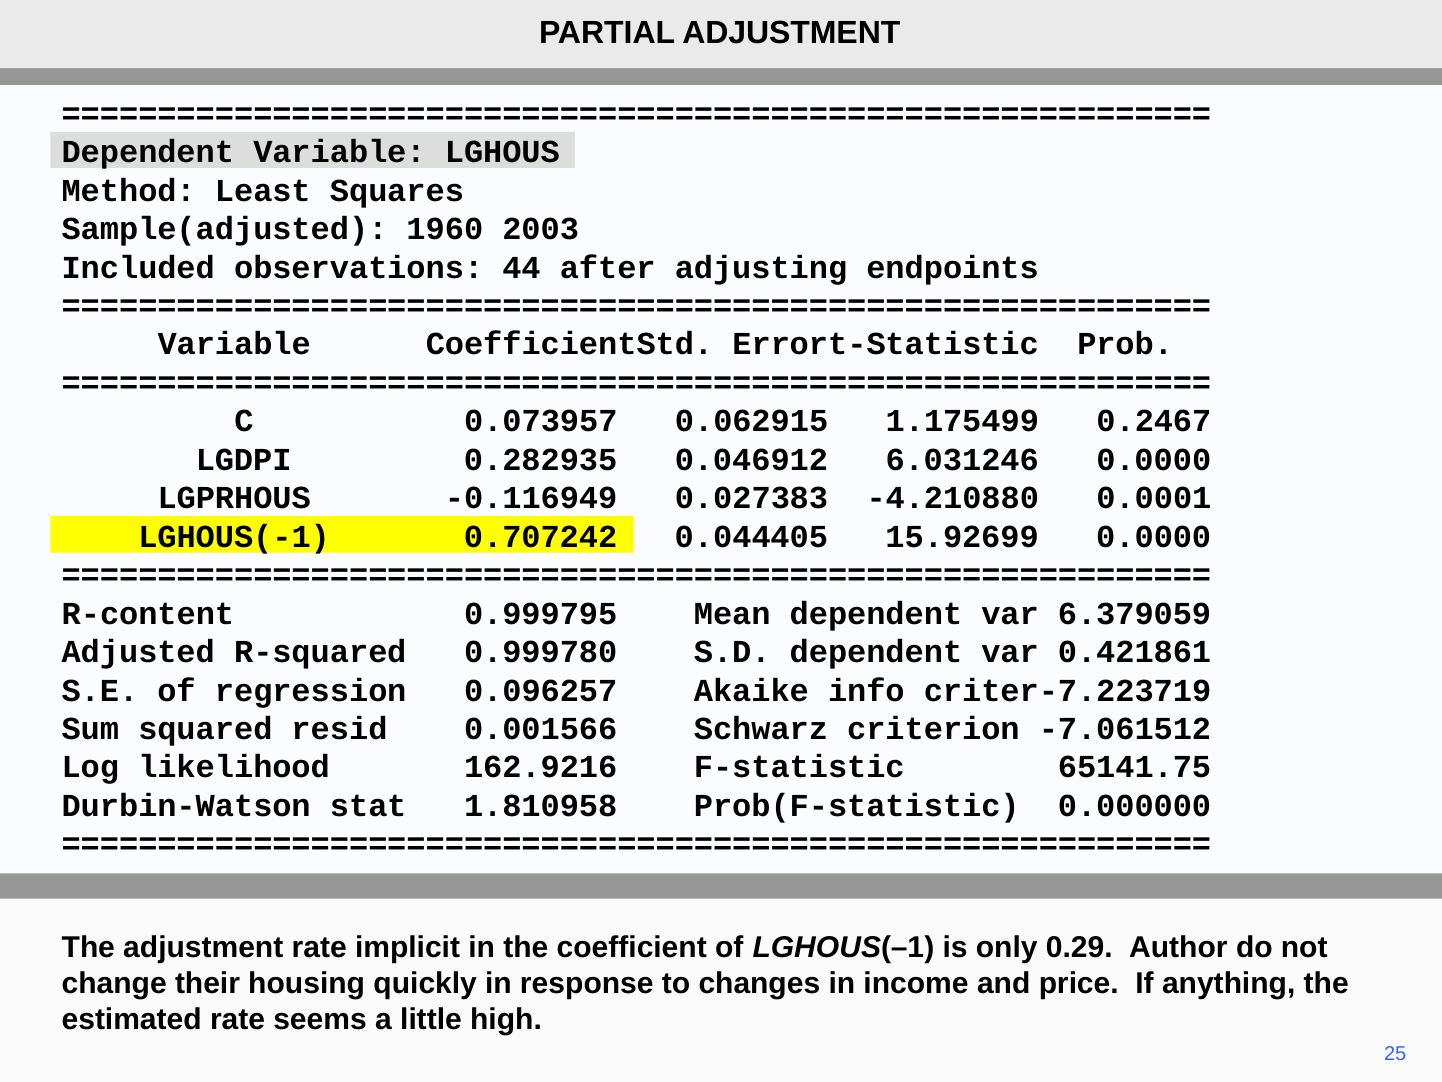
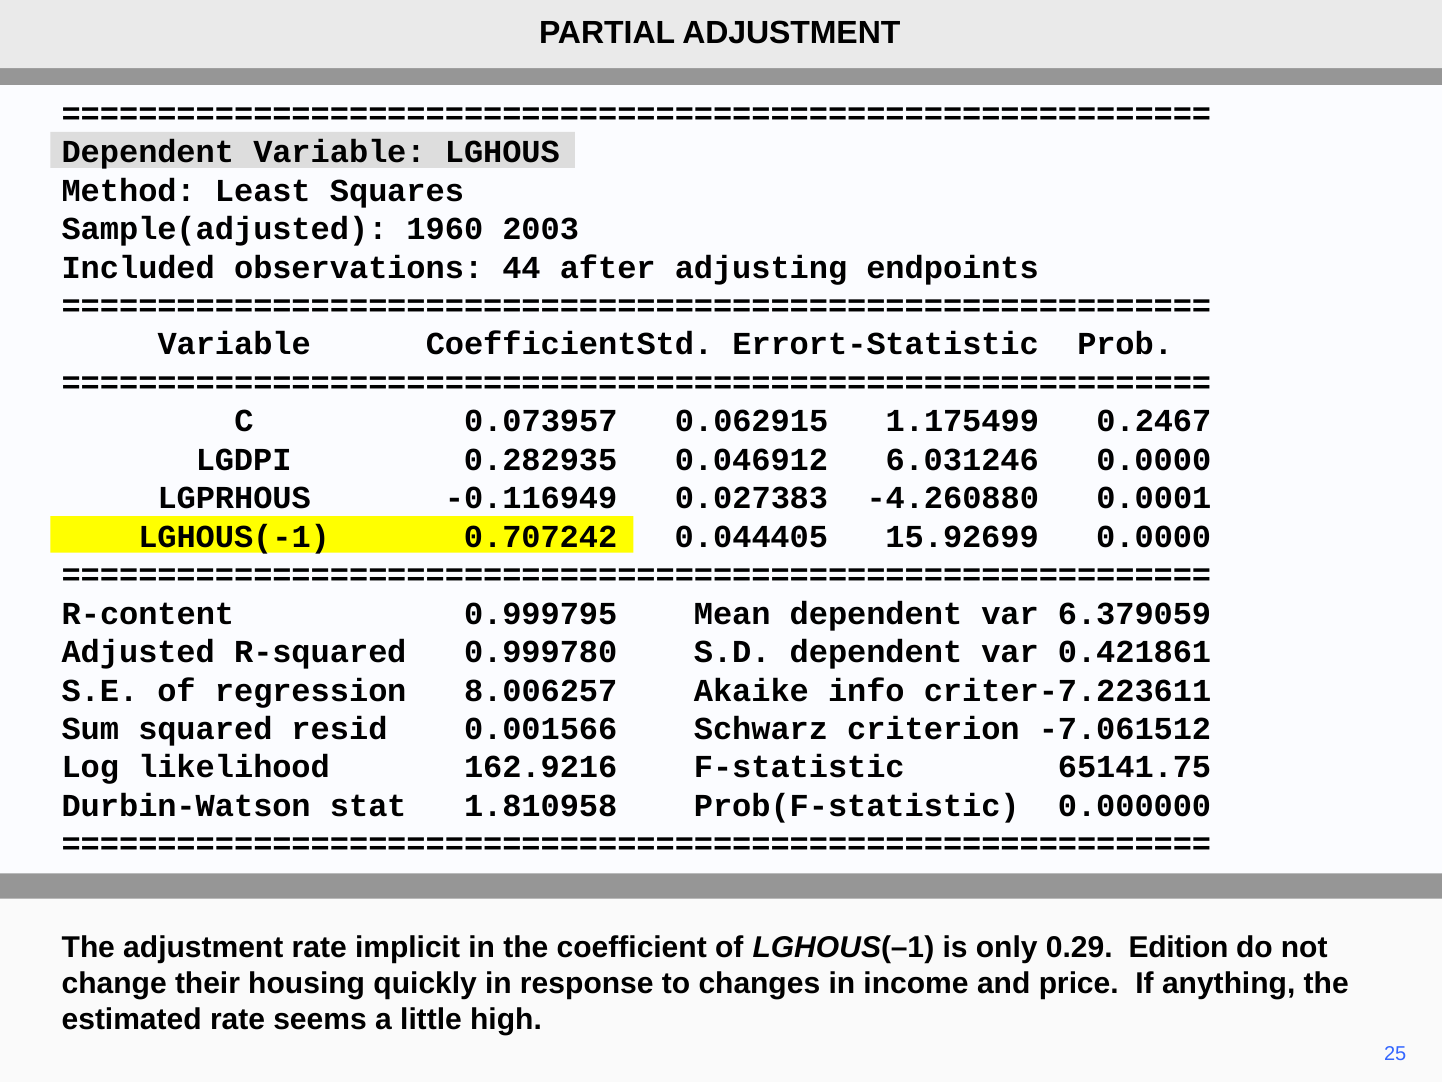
-4.210880: -4.210880 -> -4.260880
0.096257: 0.096257 -> 8.006257
criter-7.223719: criter-7.223719 -> criter-7.223611
Author: Author -> Edition
